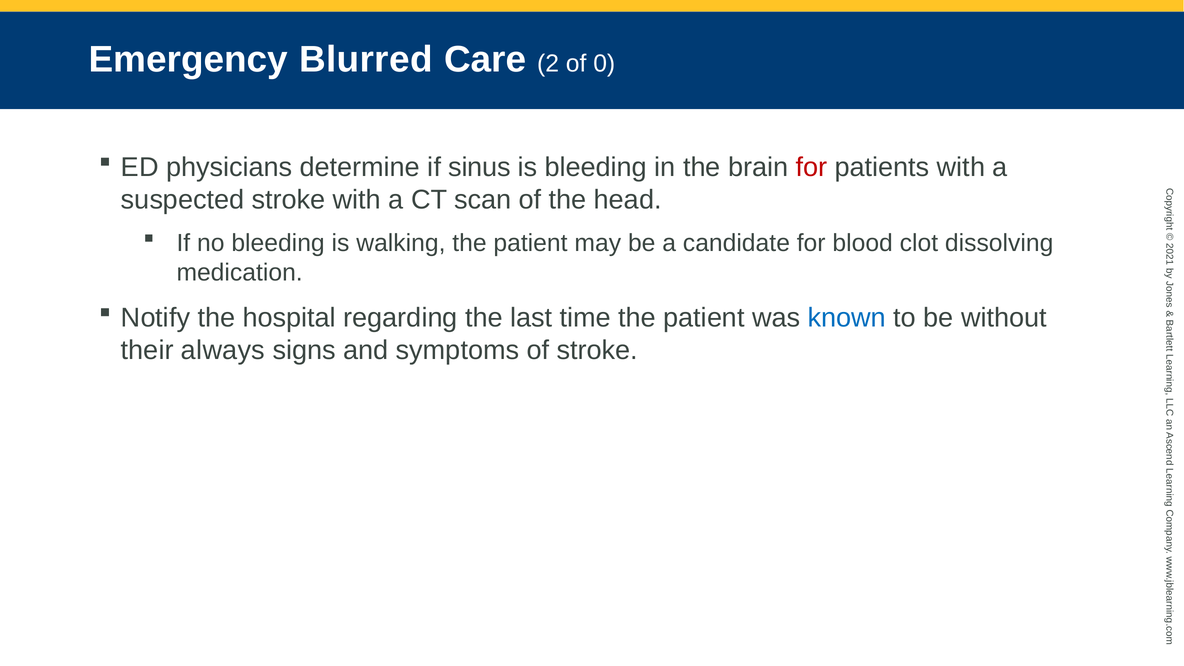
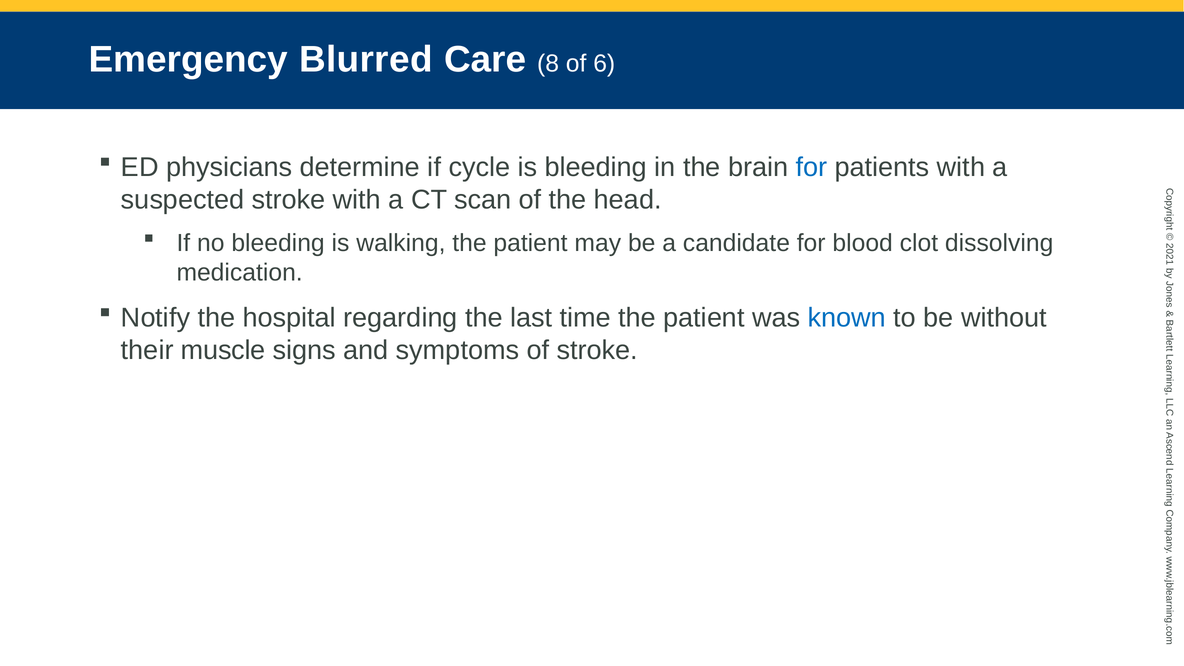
Care 2: 2 -> 8
of 0: 0 -> 6
sinus: sinus -> cycle
for at (811, 167) colour: red -> blue
always: always -> muscle
